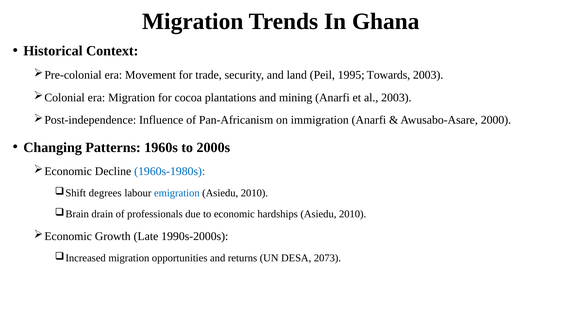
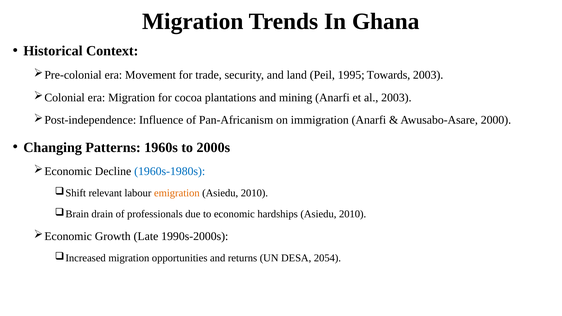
degrees: degrees -> relevant
emigration colour: blue -> orange
2073: 2073 -> 2054
